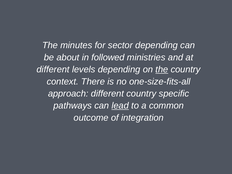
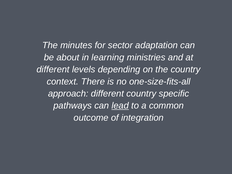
sector depending: depending -> adaptation
followed: followed -> learning
the at (162, 69) underline: present -> none
